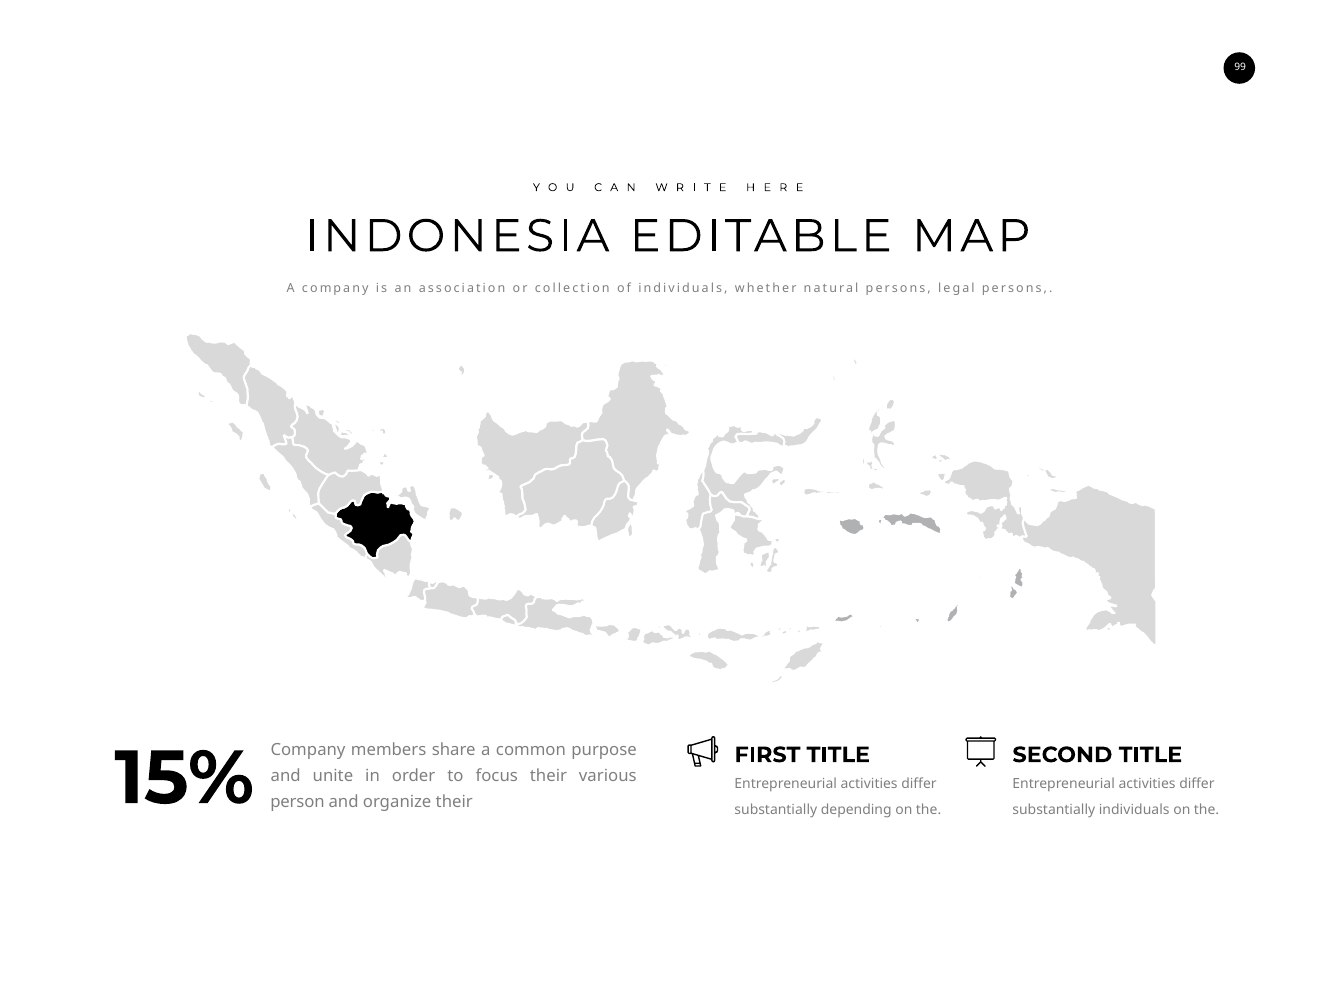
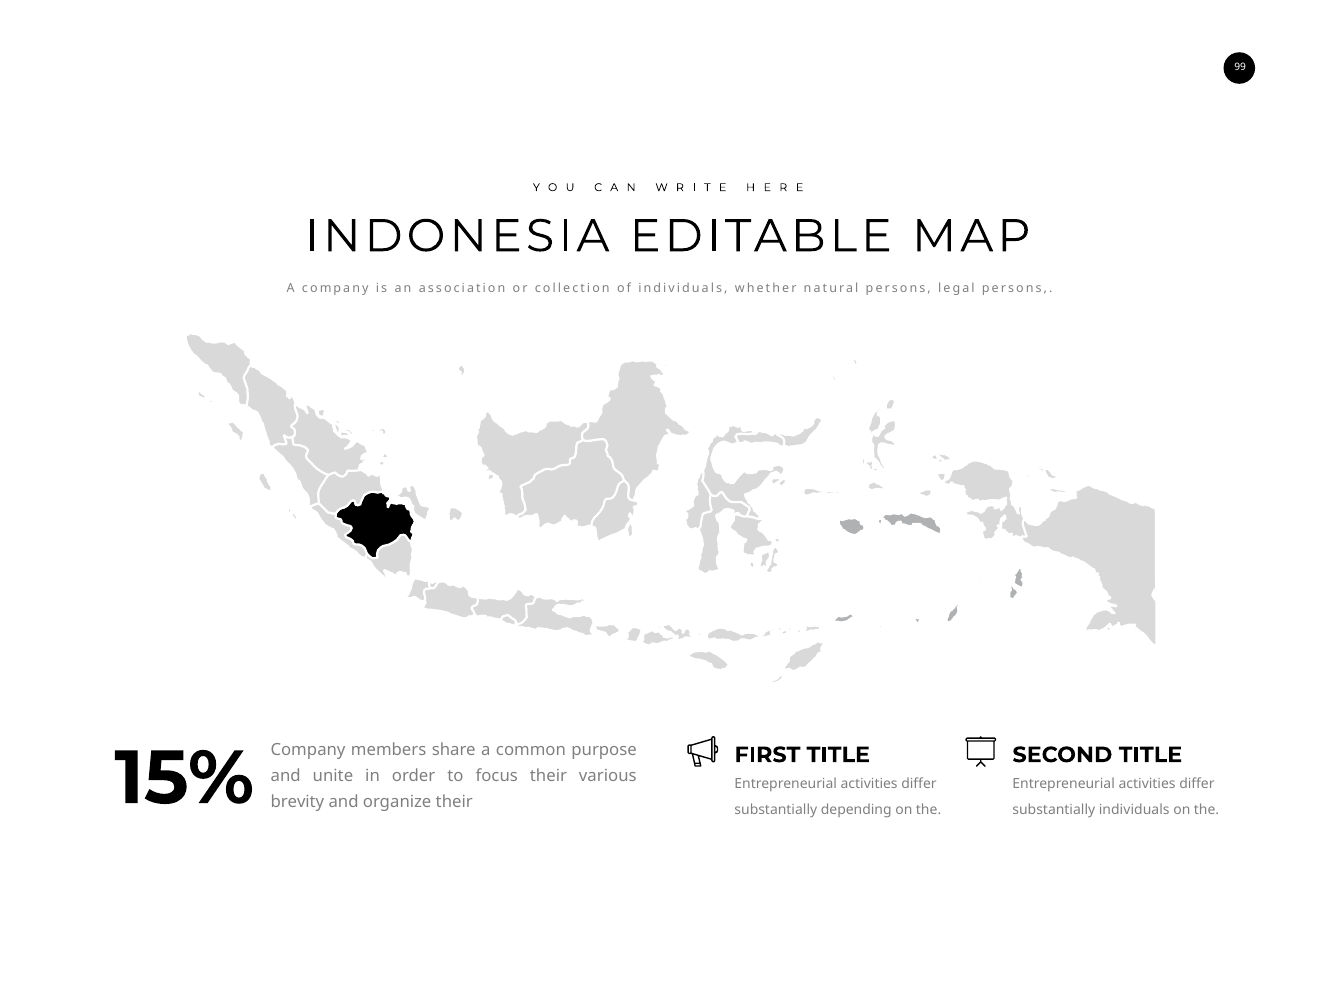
person: person -> brevity
